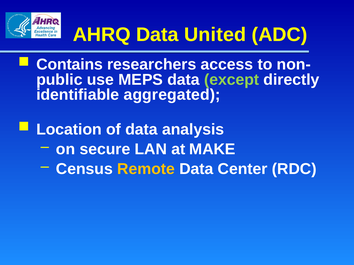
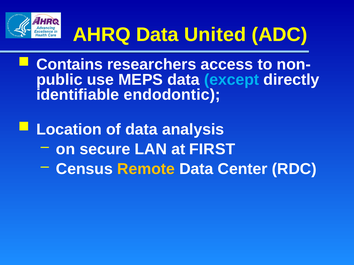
except colour: light green -> light blue
aggregated: aggregated -> endodontic
MAKE: MAKE -> FIRST
